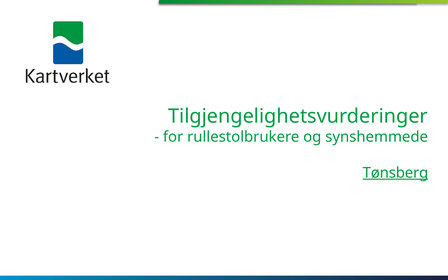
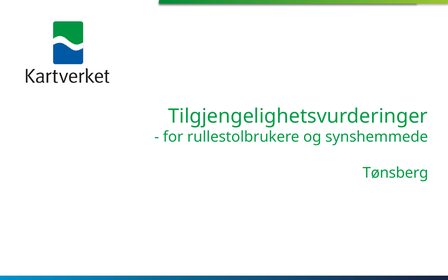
Tønsberg underline: present -> none
